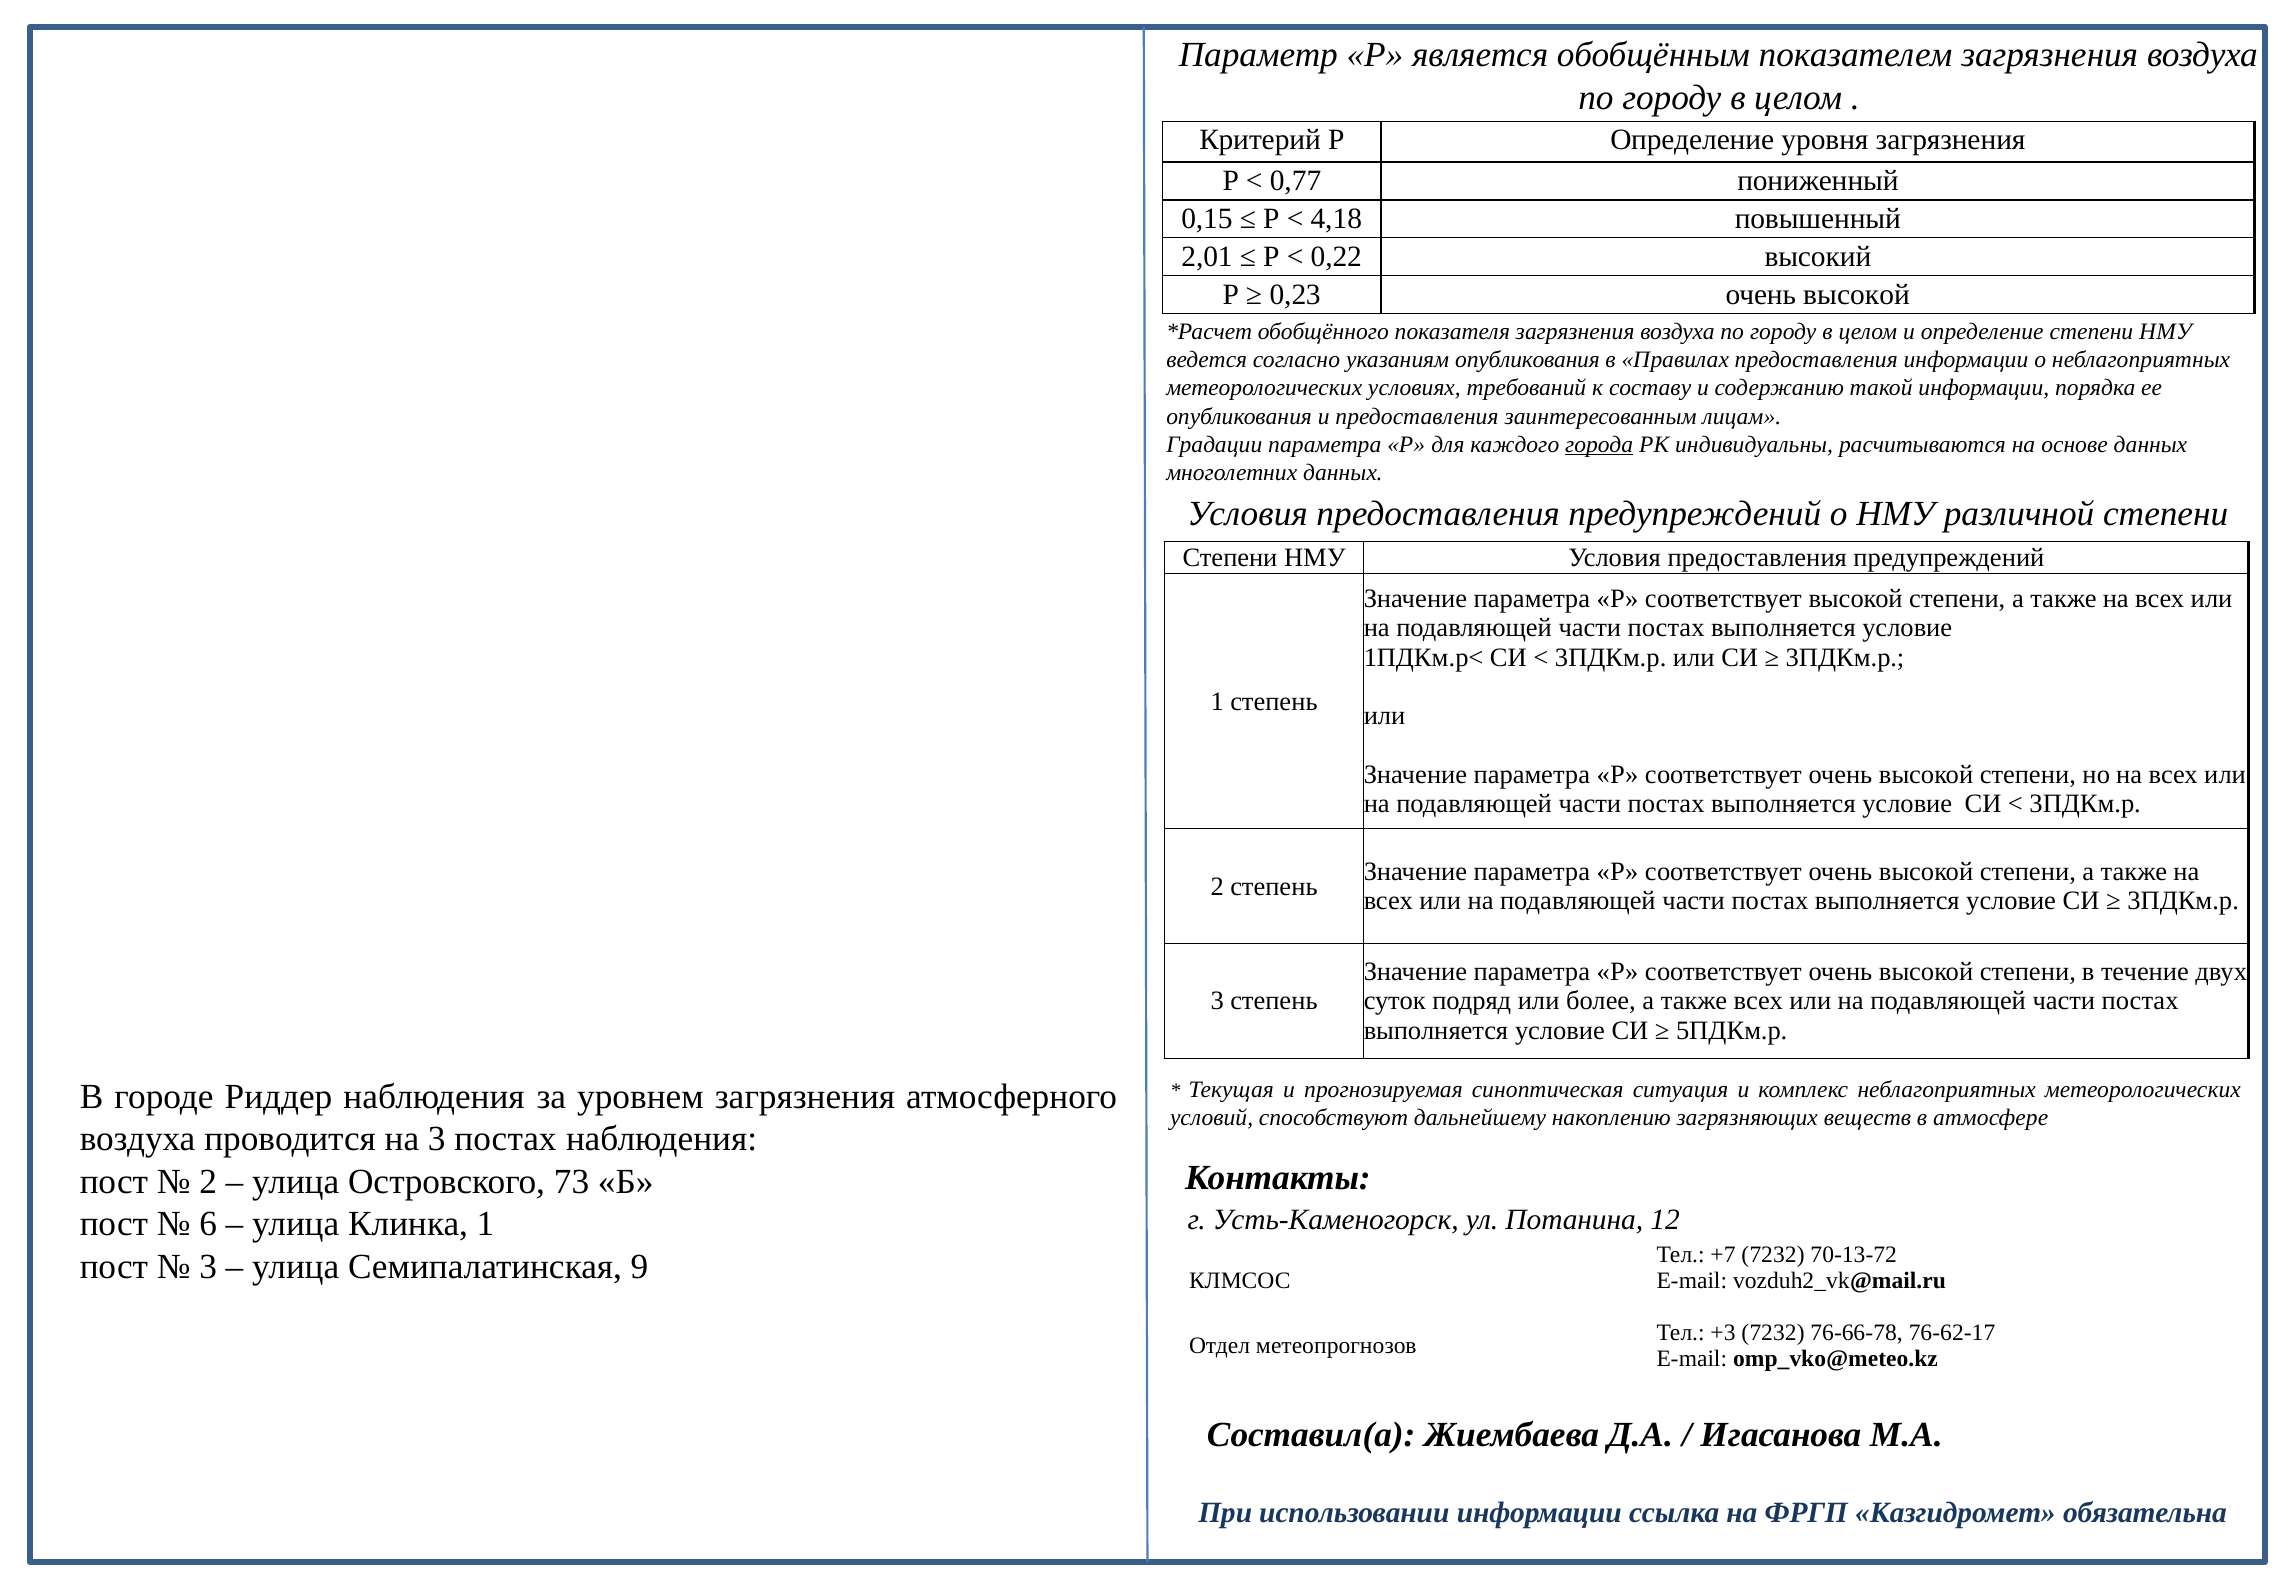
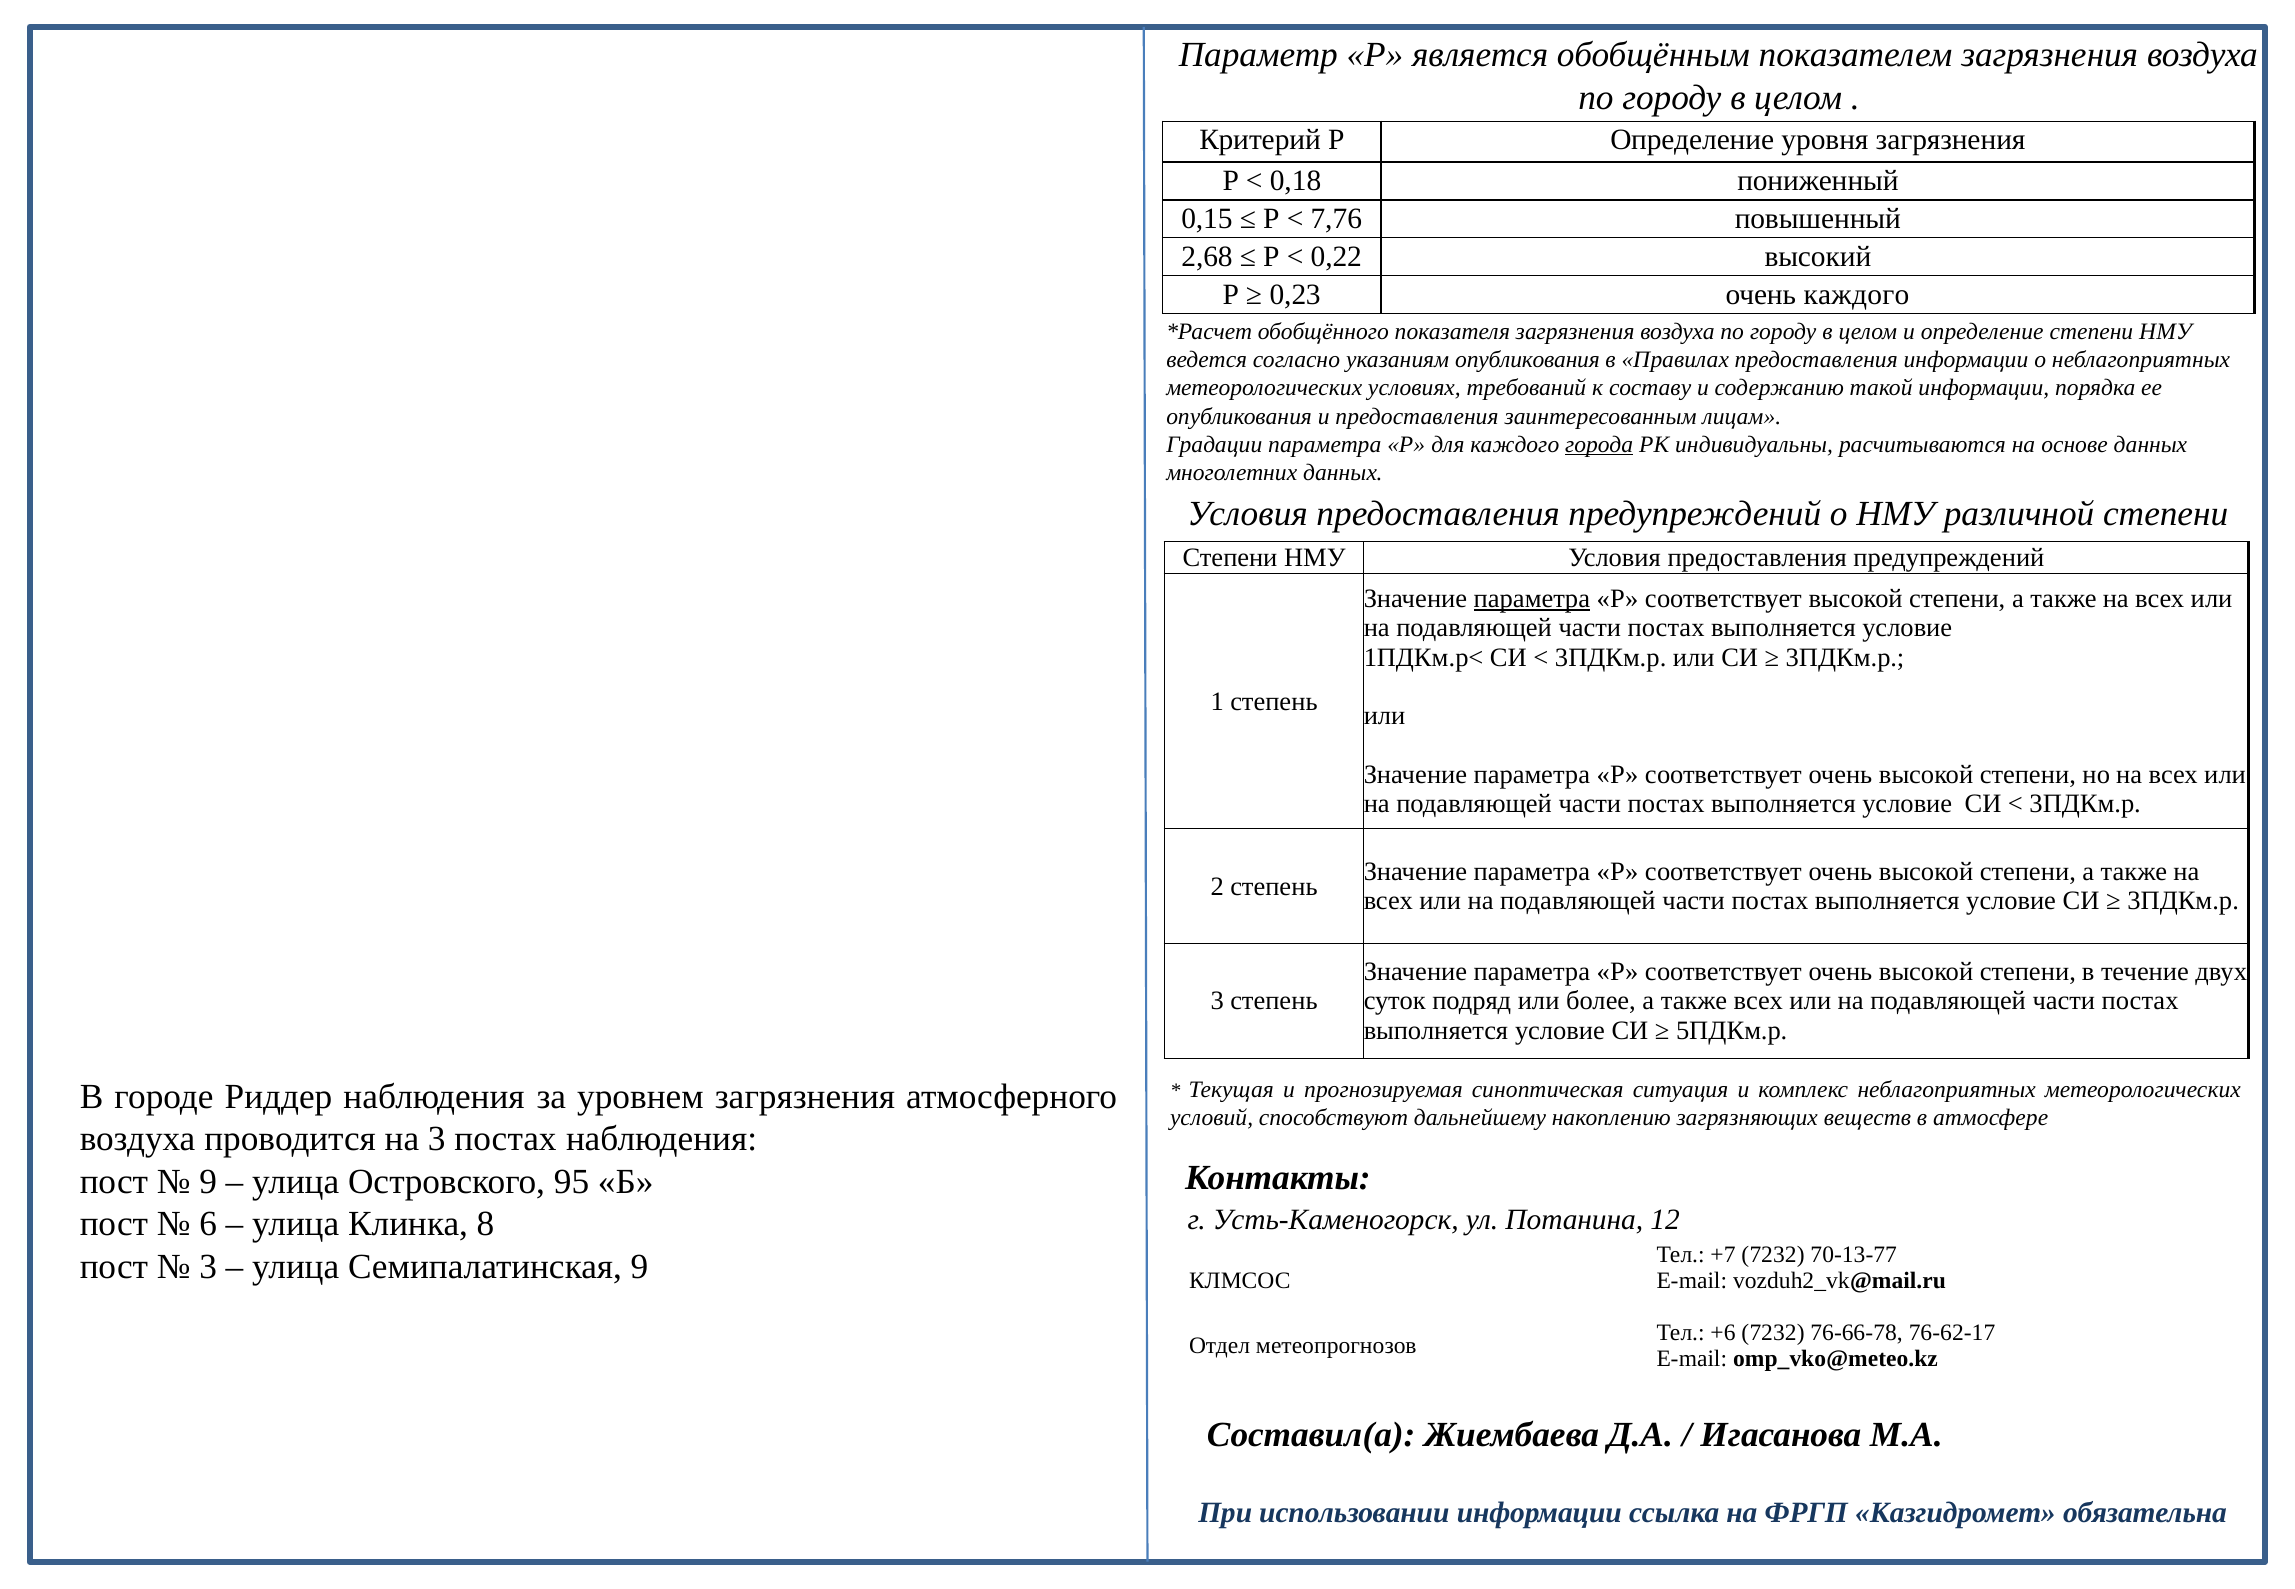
0,77: 0,77 -> 0,18
4,18: 4,18 -> 7,76
2,01: 2,01 -> 2,68
0,23 очень высокой: высокой -> каждого
параметра at (1532, 599) underline: none -> present
2 at (208, 1182): 2 -> 9
73: 73 -> 95
Клинка 1: 1 -> 8
70-13-72: 70-13-72 -> 70-13-77
+3: +3 -> +6
